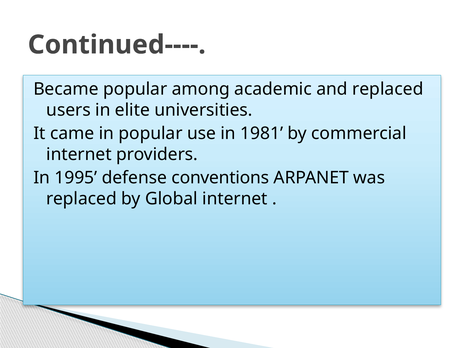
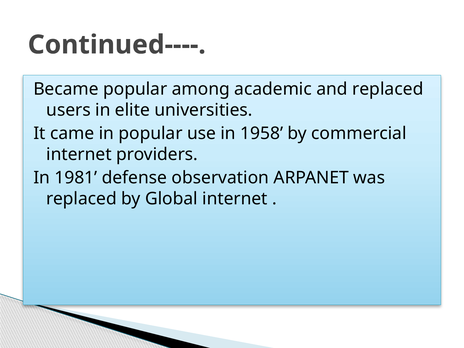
1981: 1981 -> 1958
1995: 1995 -> 1981
conventions: conventions -> observation
